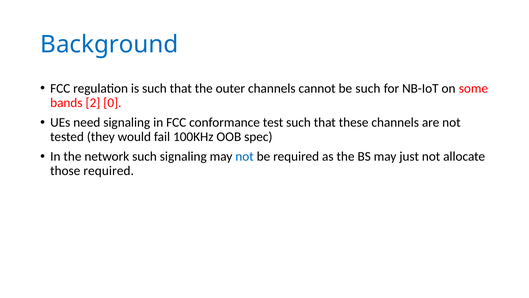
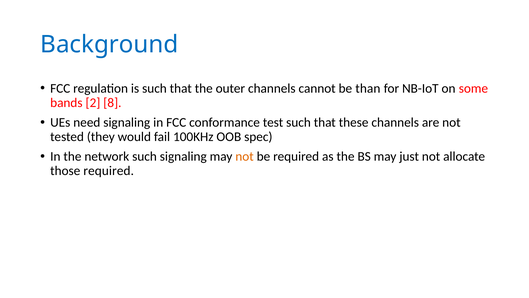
be such: such -> than
0: 0 -> 8
not at (245, 156) colour: blue -> orange
